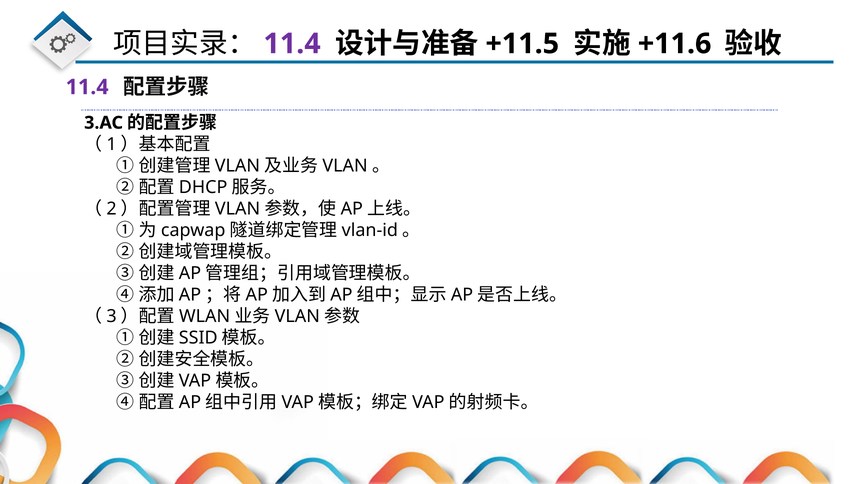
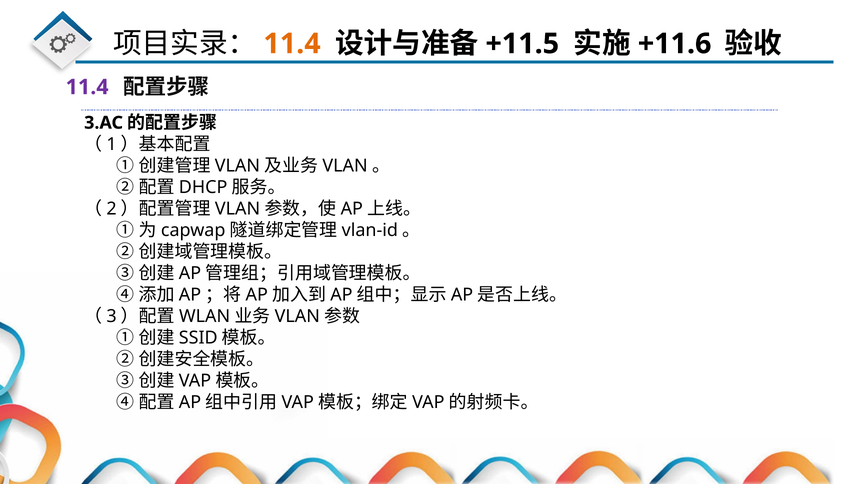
11.4 at (292, 44) colour: purple -> orange
